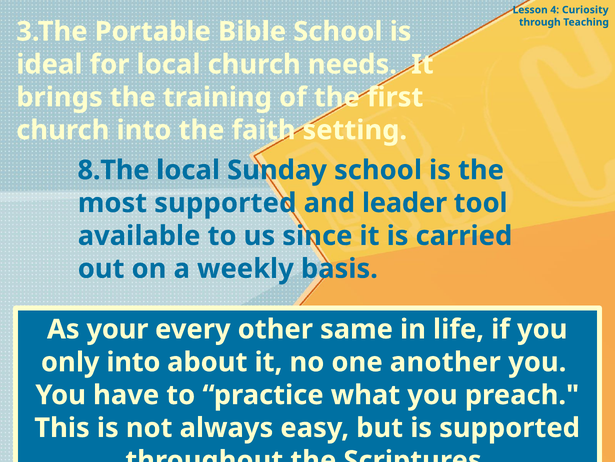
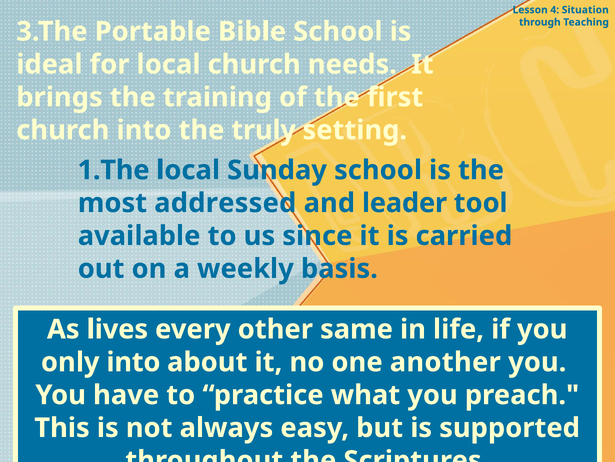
Curiosity: Curiosity -> Situation
faith: faith -> truly
8.The: 8.The -> 1.The
most supported: supported -> addressed
your: your -> lives
